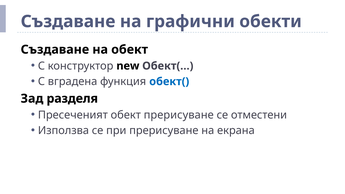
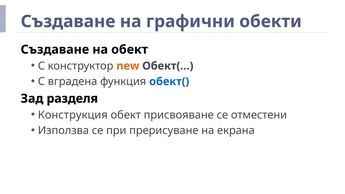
new colour: black -> orange
Пресеченият: Пресеченият -> Конструкция
обект прерисуване: прерисуване -> присвояване
